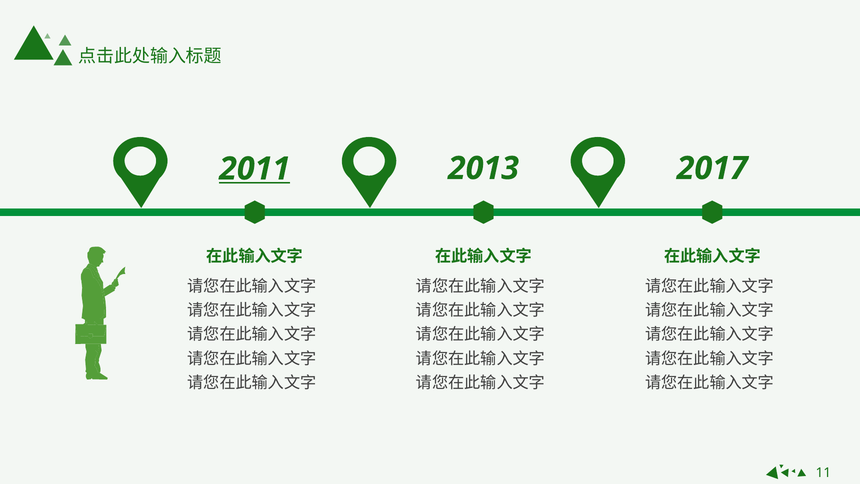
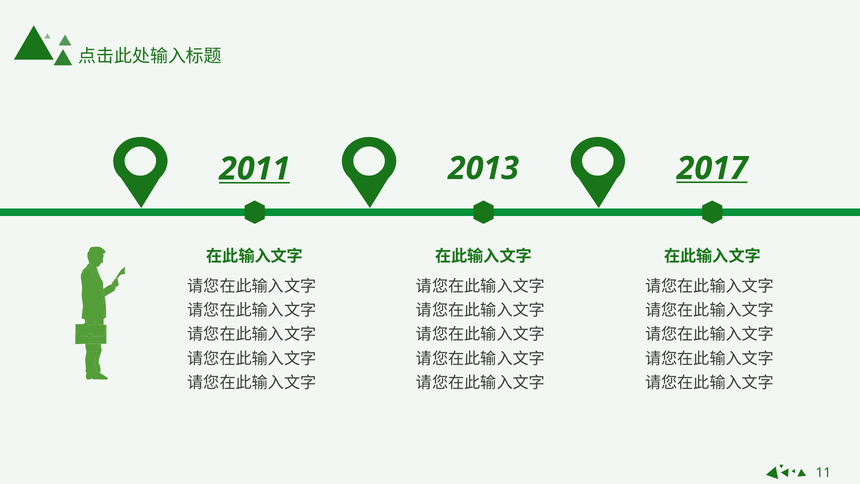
2017 underline: none -> present
